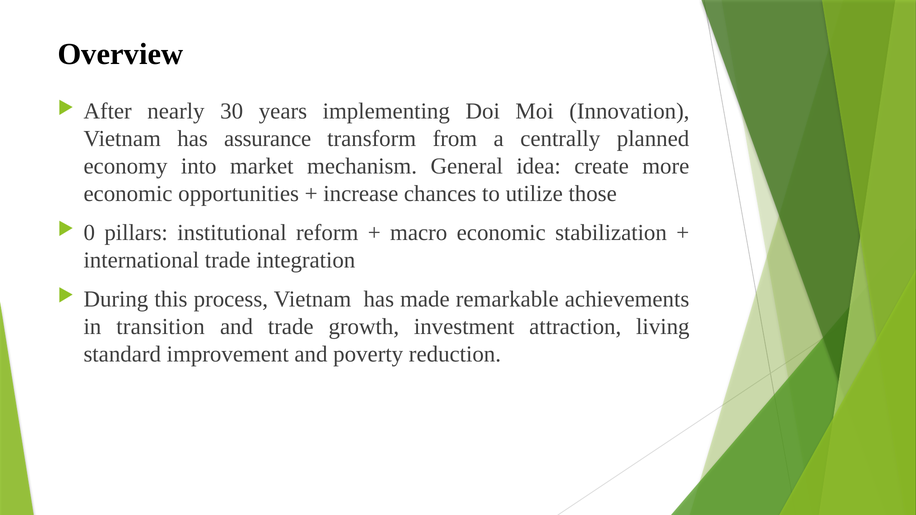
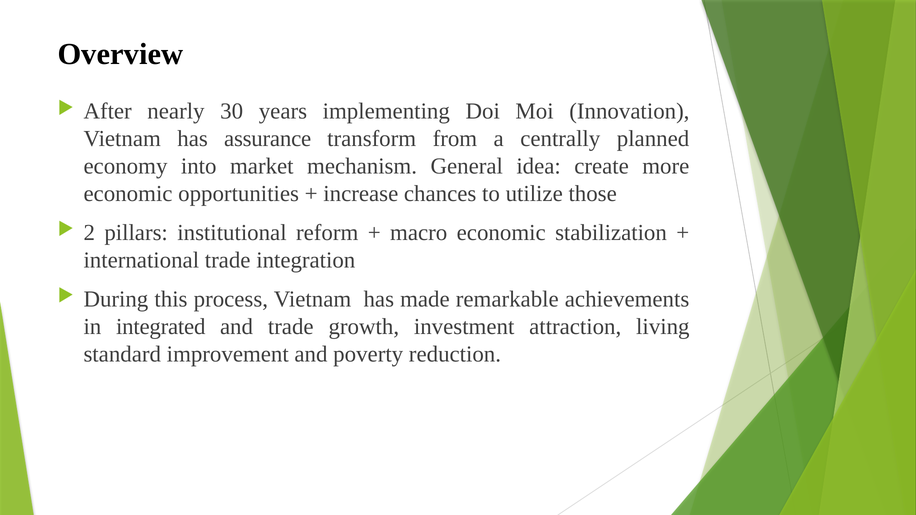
0: 0 -> 2
transition: transition -> integrated
